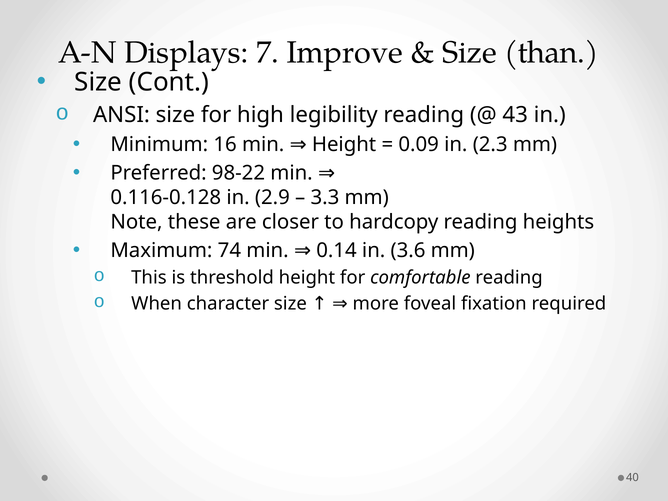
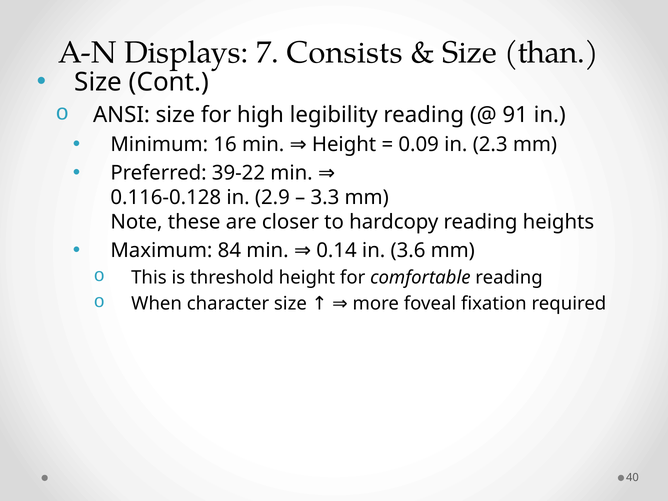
Improve: Improve -> Consists
43: 43 -> 91
98-22: 98-22 -> 39-22
74: 74 -> 84
